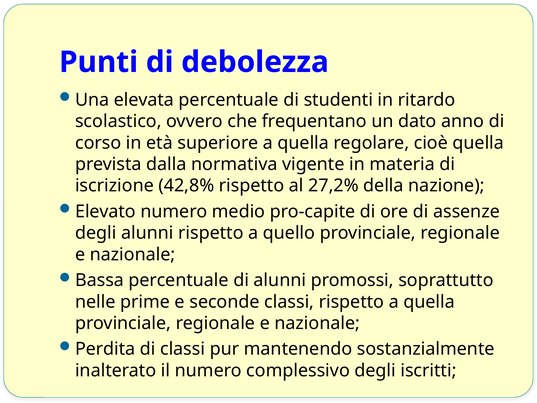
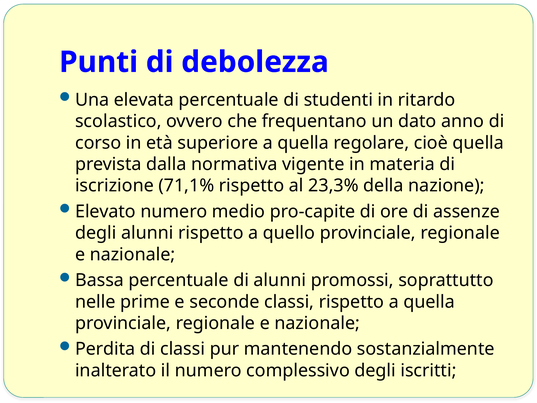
42,8%: 42,8% -> 71,1%
27,2%: 27,2% -> 23,3%
